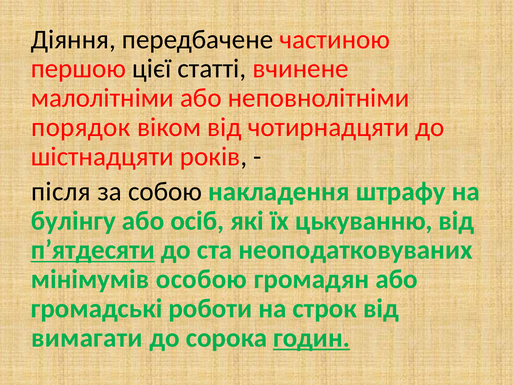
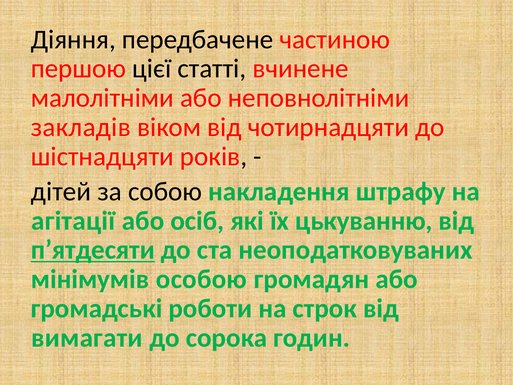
порядок: порядок -> закладів
після: після -> дітей
булінгу: булінгу -> агітації
годин underline: present -> none
